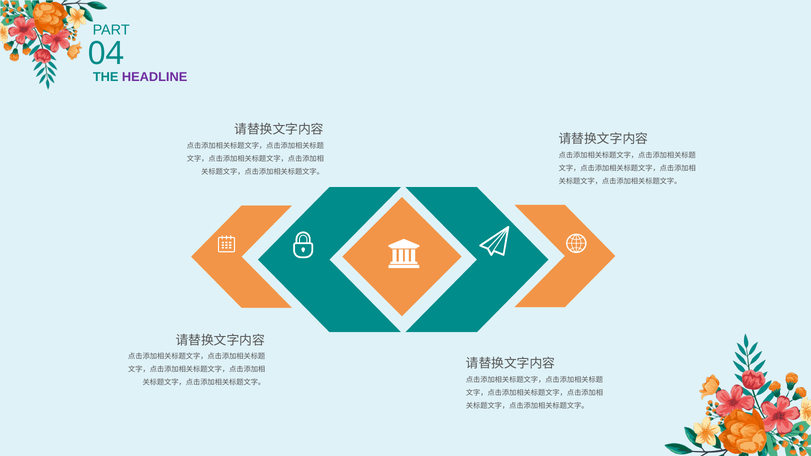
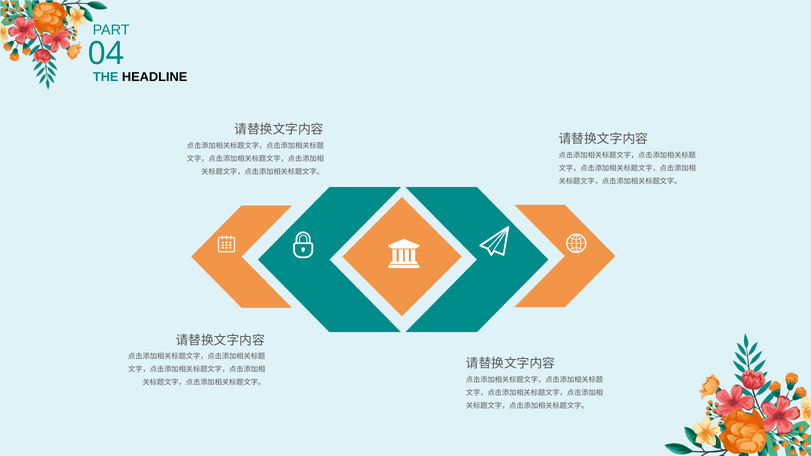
HEADLINE colour: purple -> black
